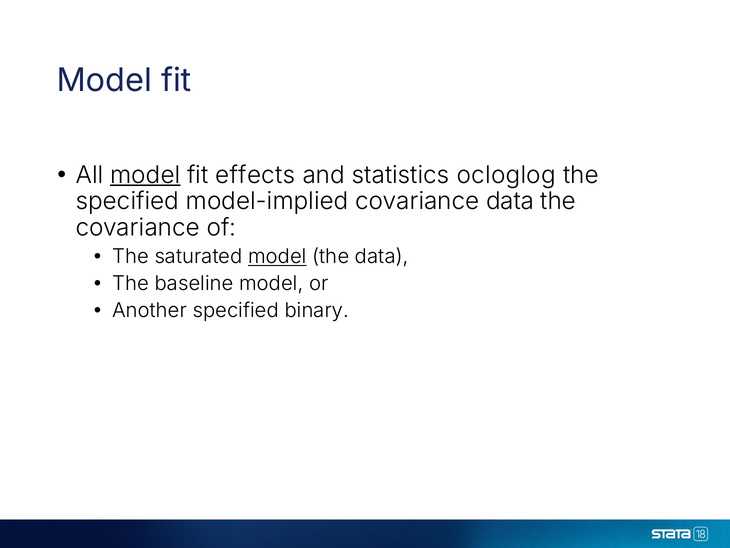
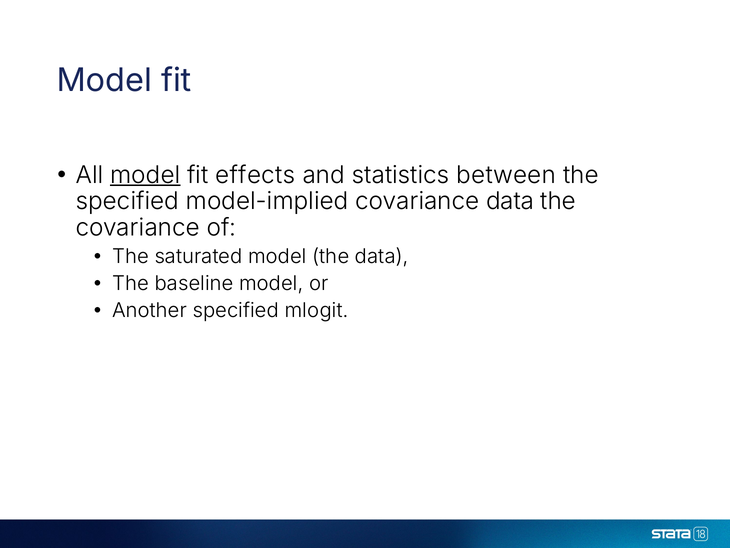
ocloglog: ocloglog -> between
model at (277, 257) underline: present -> none
binary: binary -> mlogit
